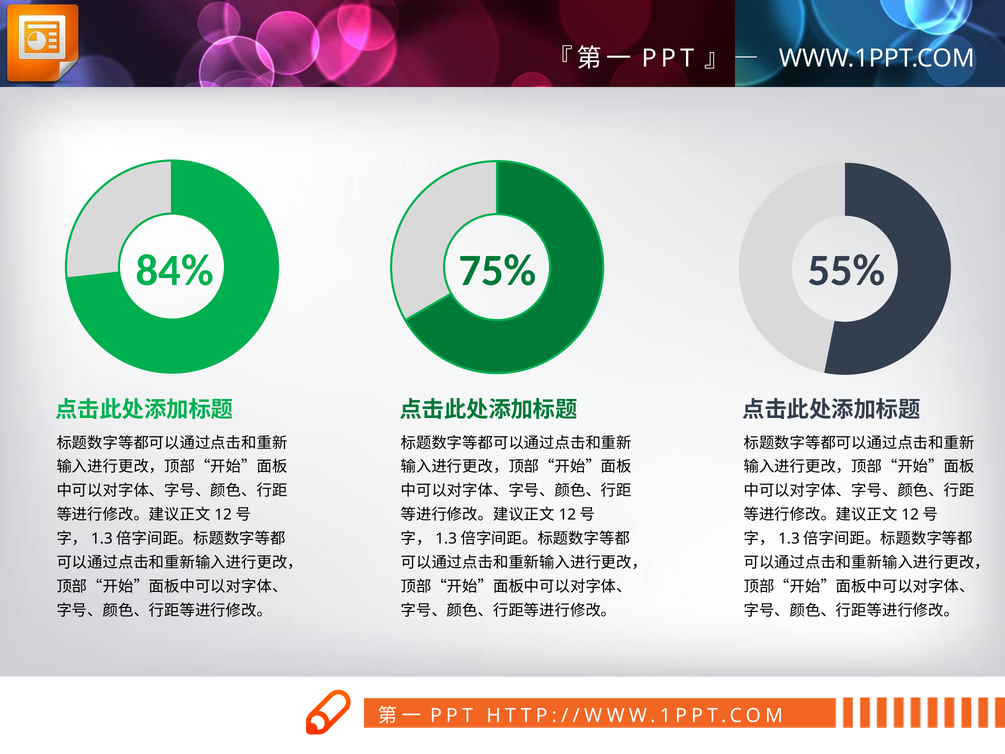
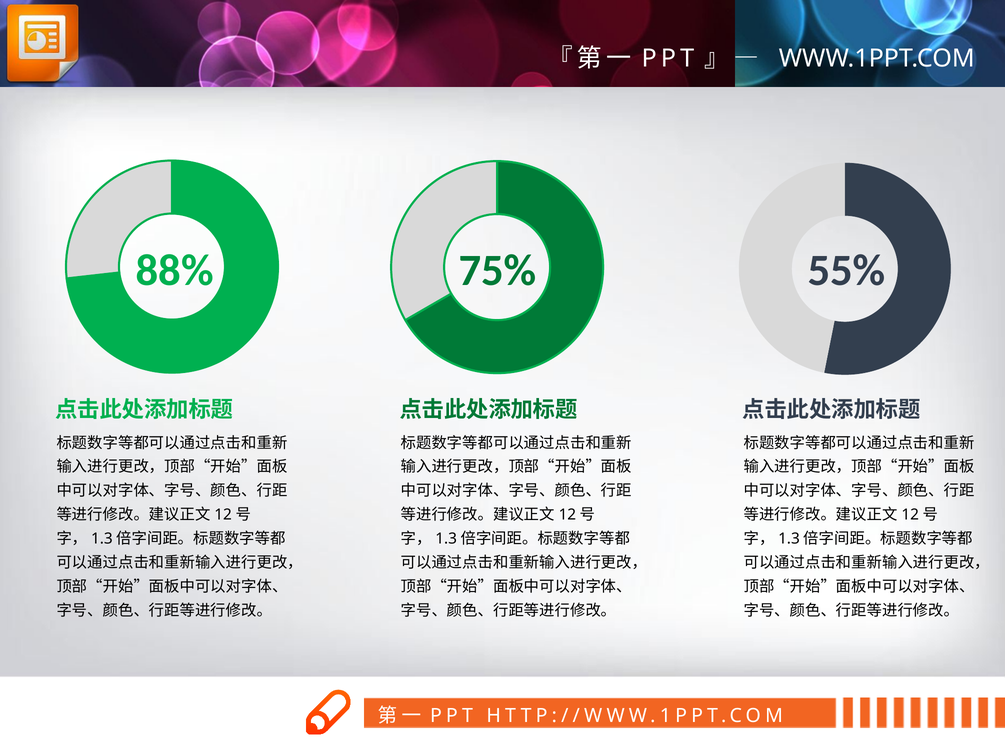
84%: 84% -> 88%
